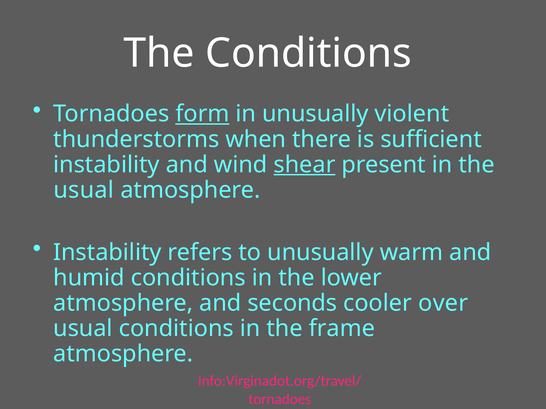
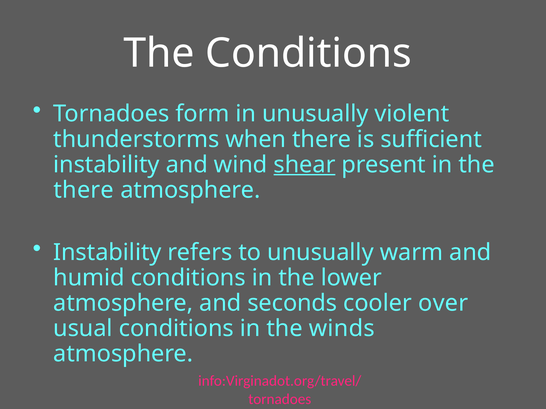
form underline: present -> none
usual at (84, 190): usual -> there
frame: frame -> winds
